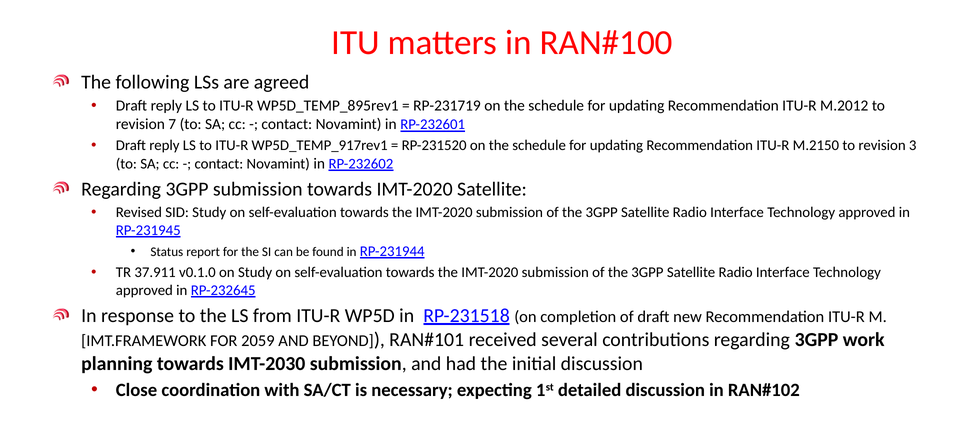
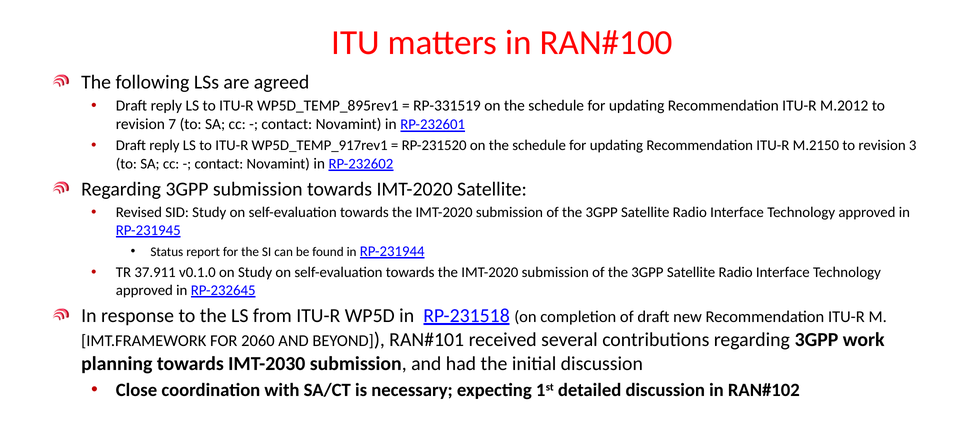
RP-231719: RP-231719 -> RP-331519
2059: 2059 -> 2060
